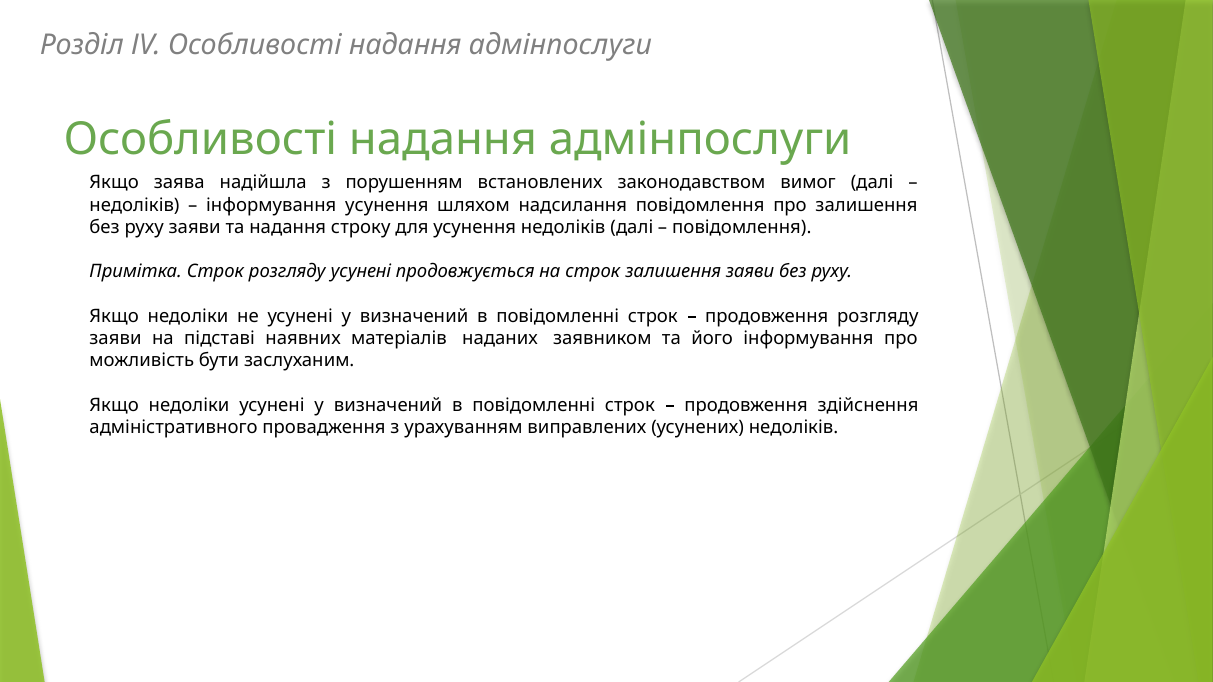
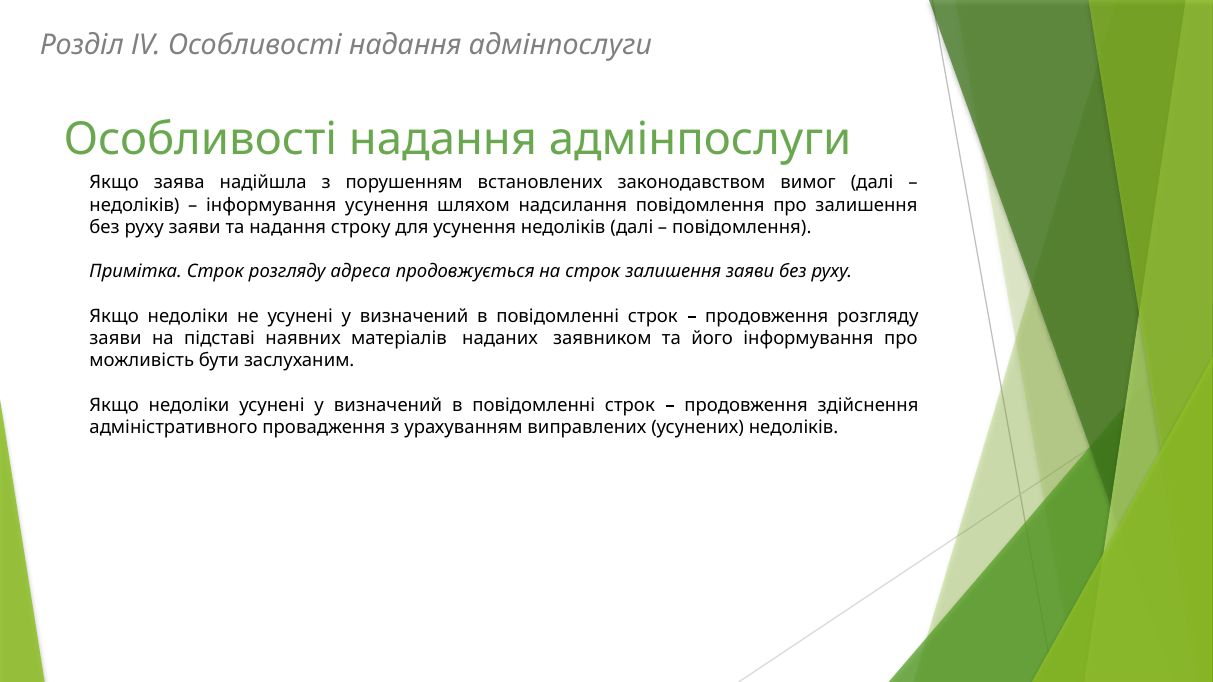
розгляду усунені: усунені -> адреса
